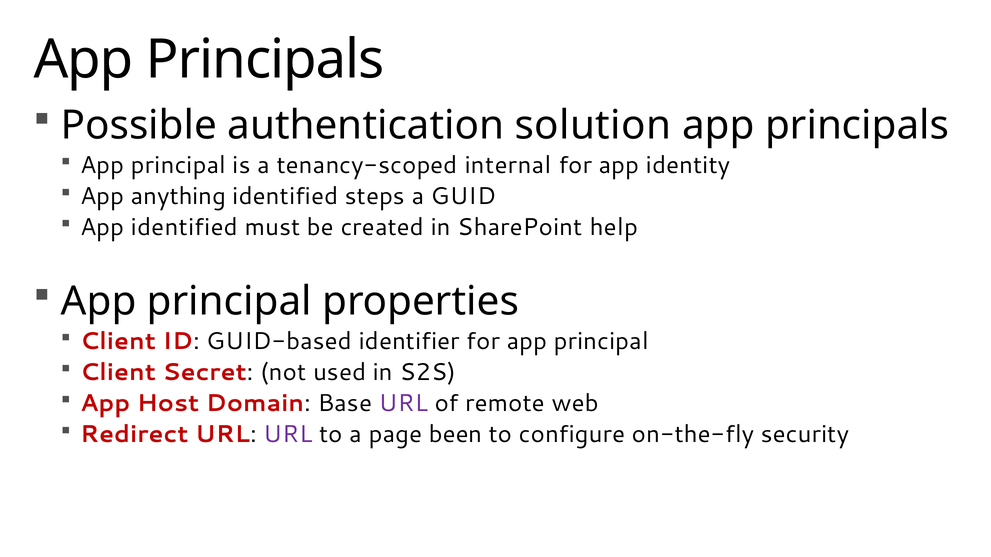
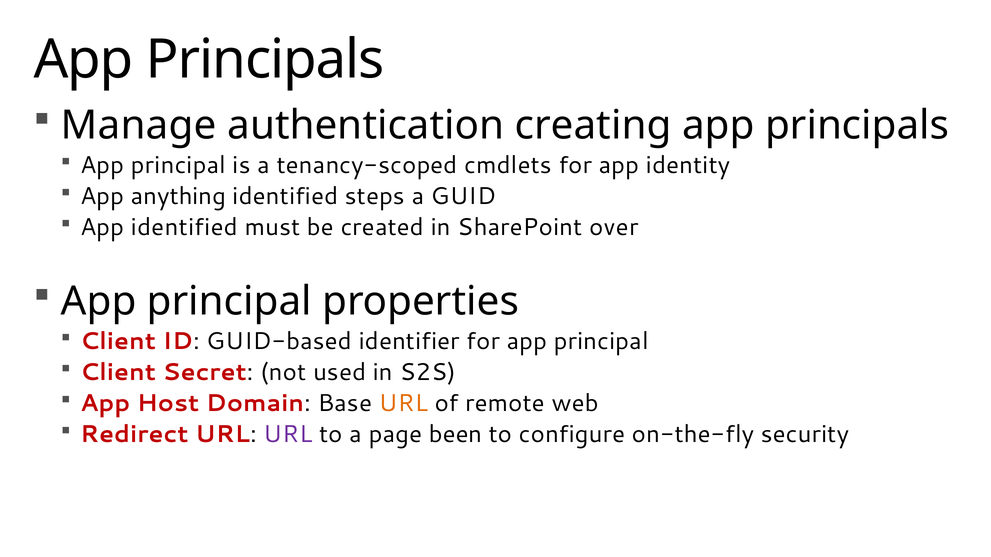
Possible: Possible -> Manage
solution: solution -> creating
internal: internal -> cmdlets
help: help -> over
URL at (403, 404) colour: purple -> orange
